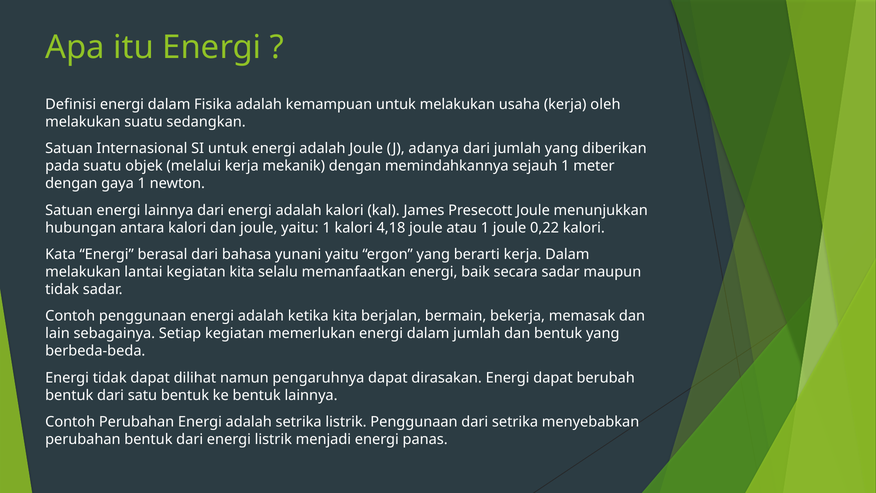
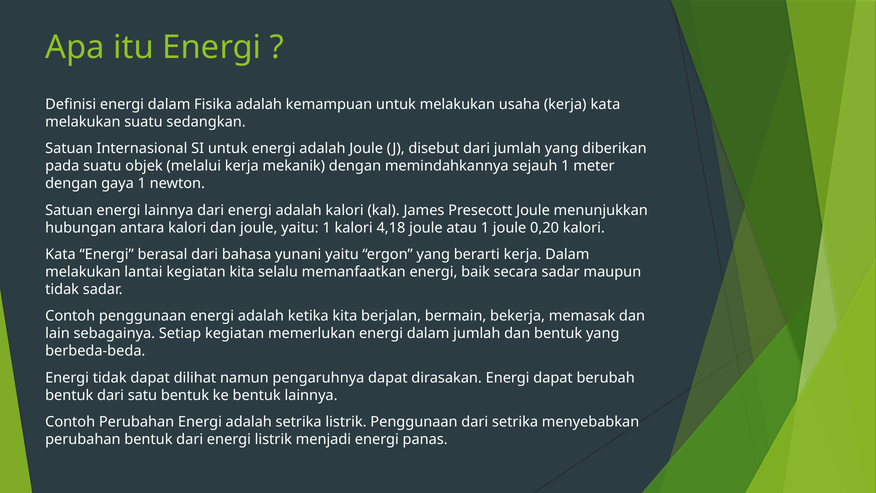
kerja oleh: oleh -> kata
adanya: adanya -> disebut
0,22: 0,22 -> 0,20
